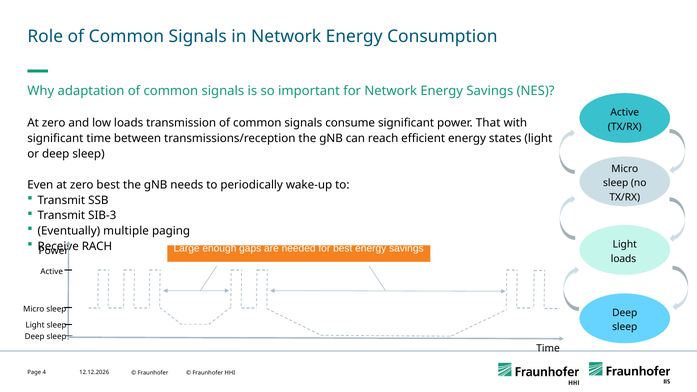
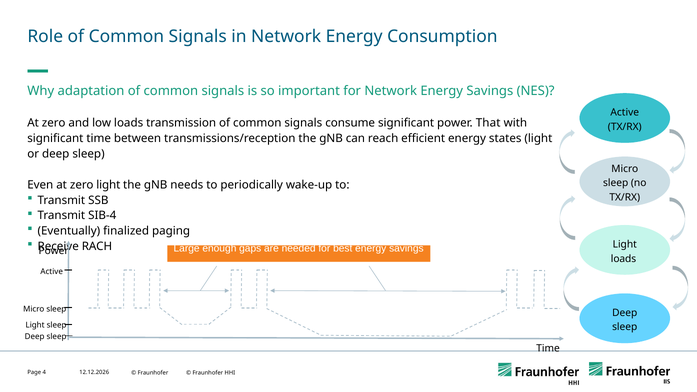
zero best: best -> light
SIB-3: SIB-3 -> SIB-4
multiple: multiple -> finalized
